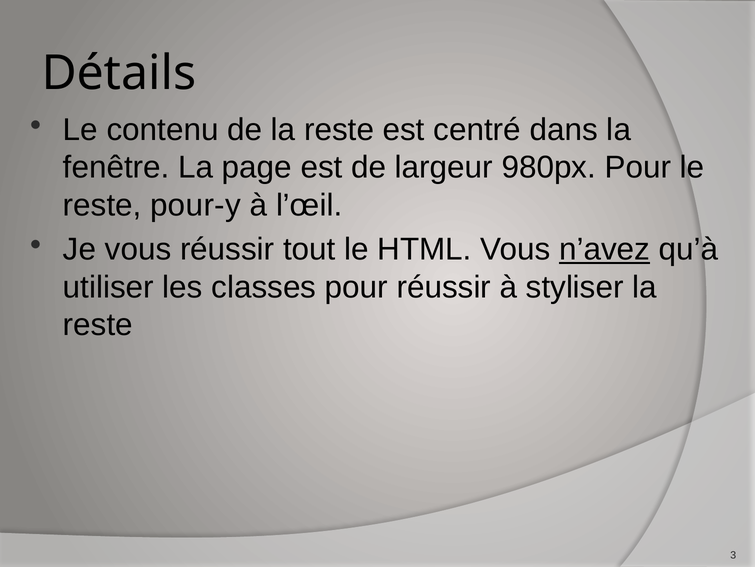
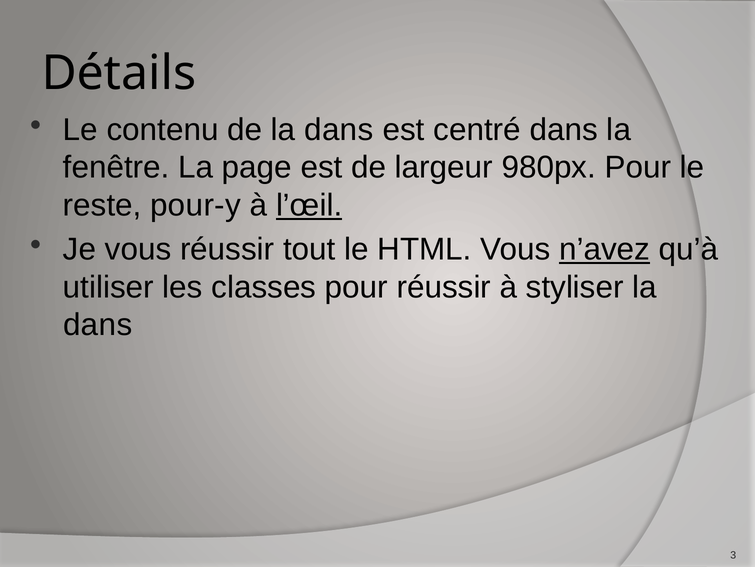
de la reste: reste -> dans
l’œil underline: none -> present
reste at (98, 325): reste -> dans
